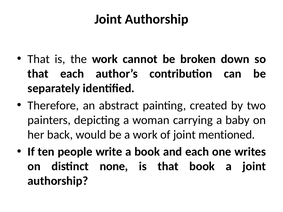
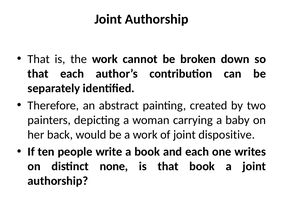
mentioned: mentioned -> dispositive
